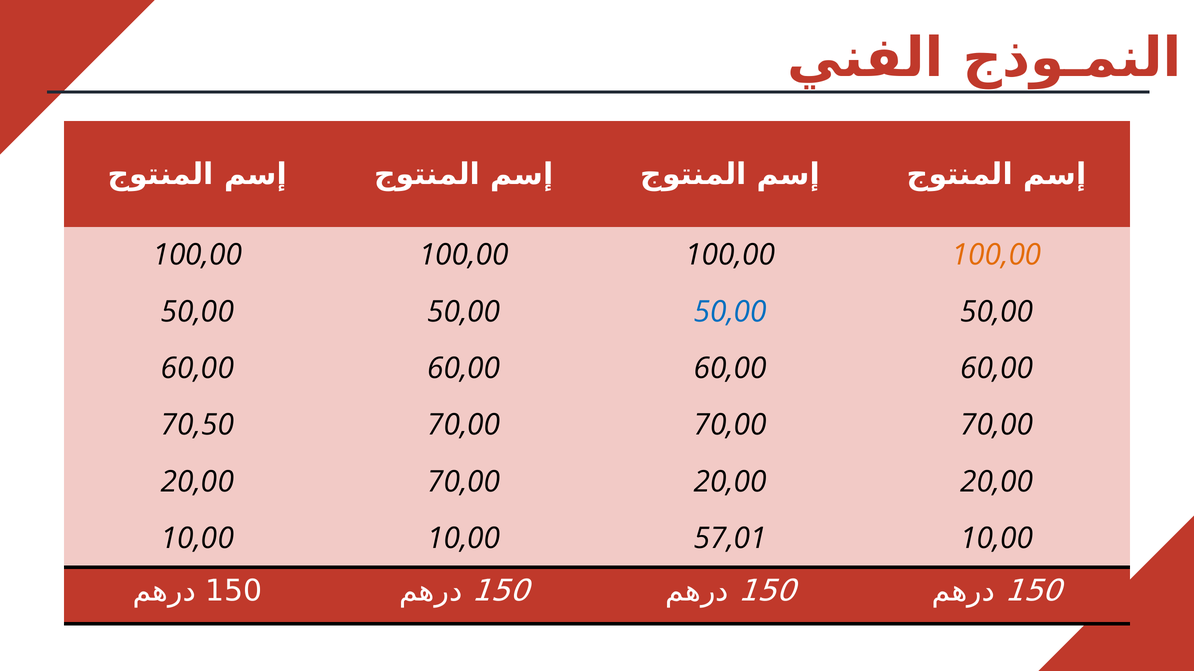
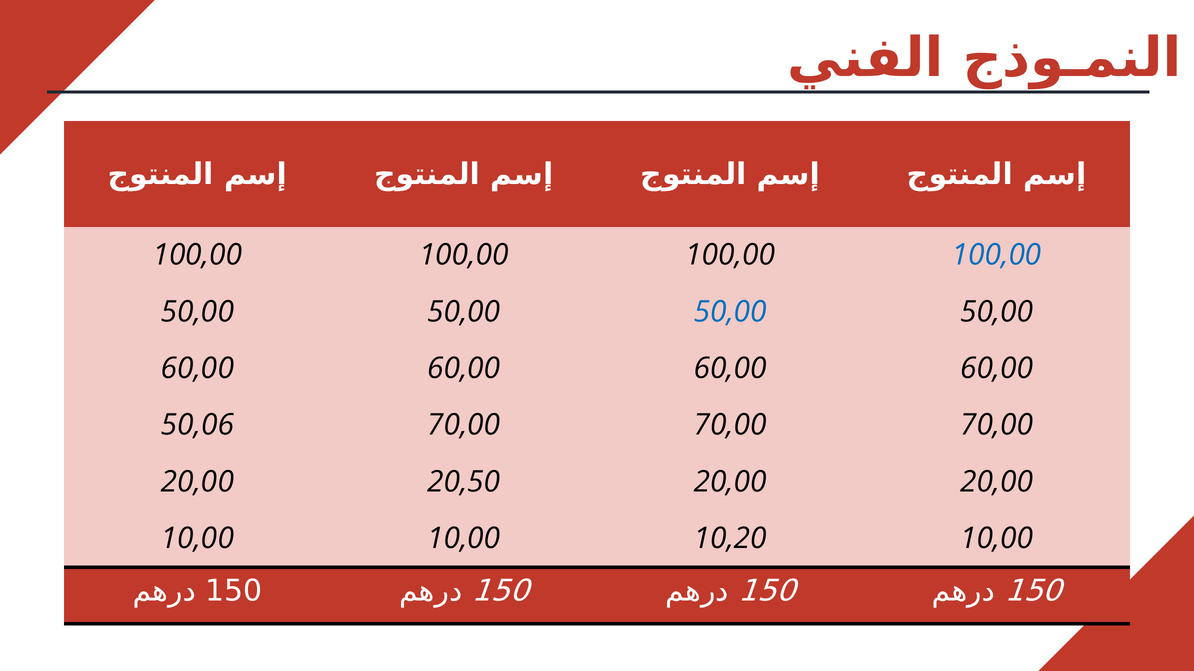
100,00 at (997, 255) colour: orange -> blue
70,50: 70,50 -> 50,06
20,00 70,00: 70,00 -> 20,50
57,01: 57,01 -> 10,20
